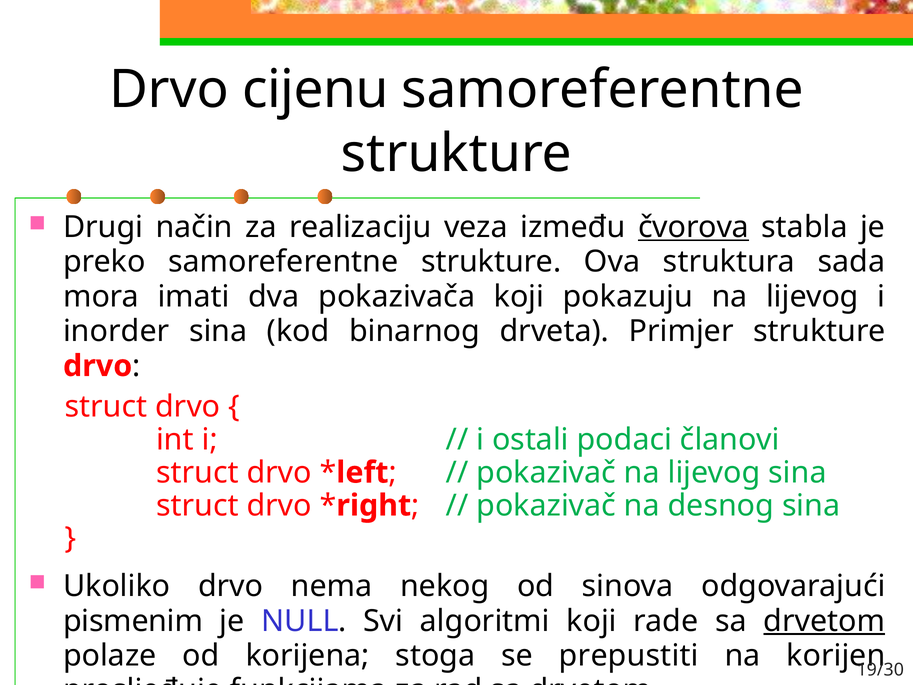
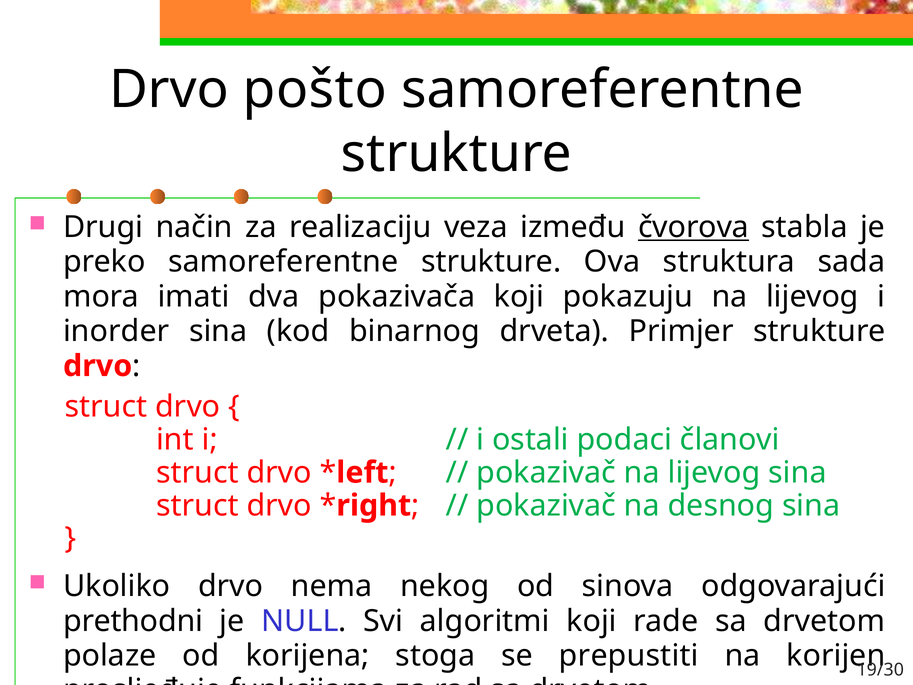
cijenu: cijenu -> pošto
pismenim: pismenim -> prethodni
drvetom at (824, 621) underline: present -> none
